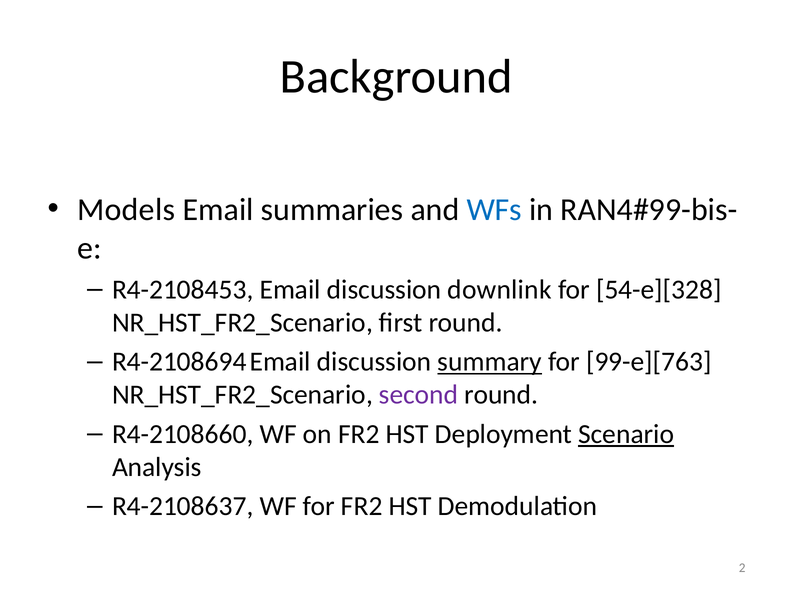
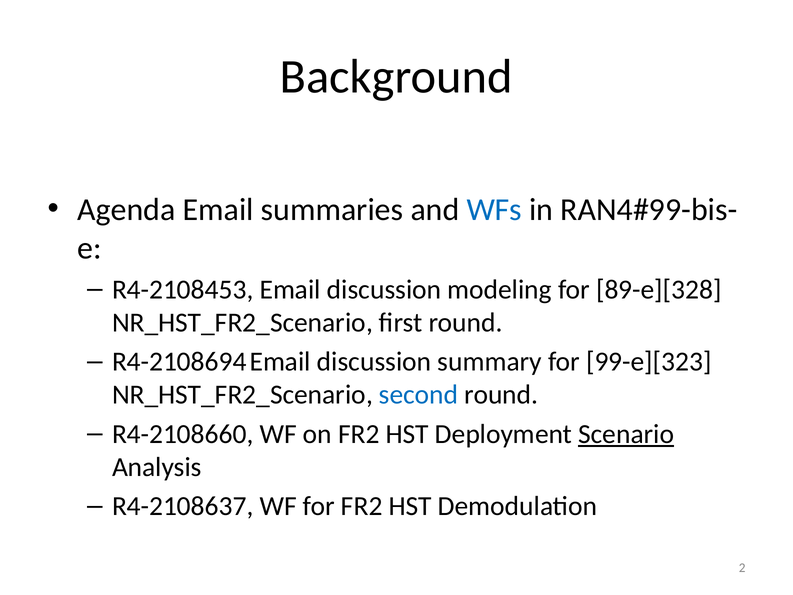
Models: Models -> Agenda
downlink: downlink -> modeling
54-e][328: 54-e][328 -> 89-e][328
summary underline: present -> none
99-e][763: 99-e][763 -> 99-e][323
second colour: purple -> blue
